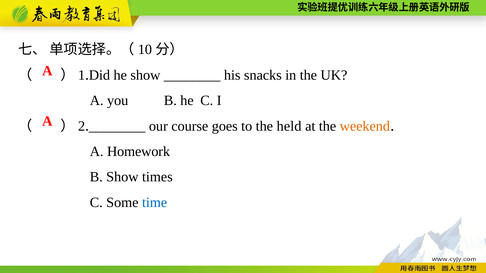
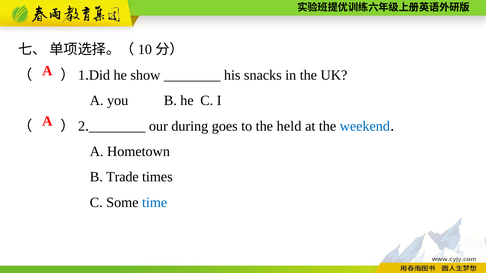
course: course -> during
weekend colour: orange -> blue
Homework: Homework -> Hometown
B Show: Show -> Trade
